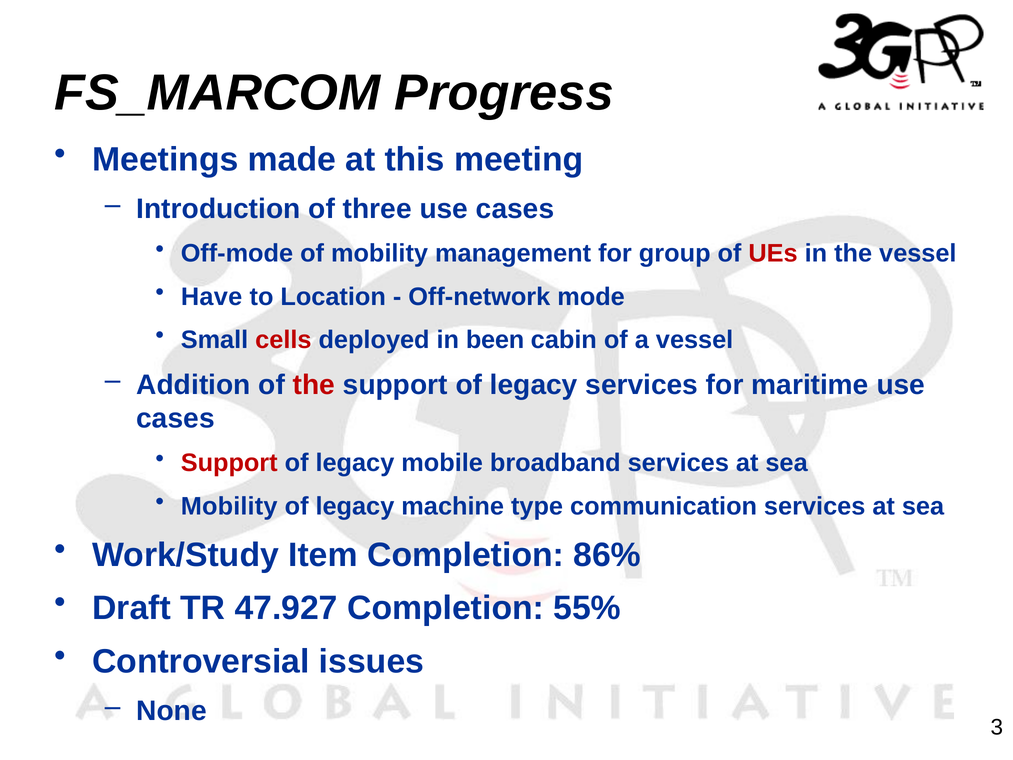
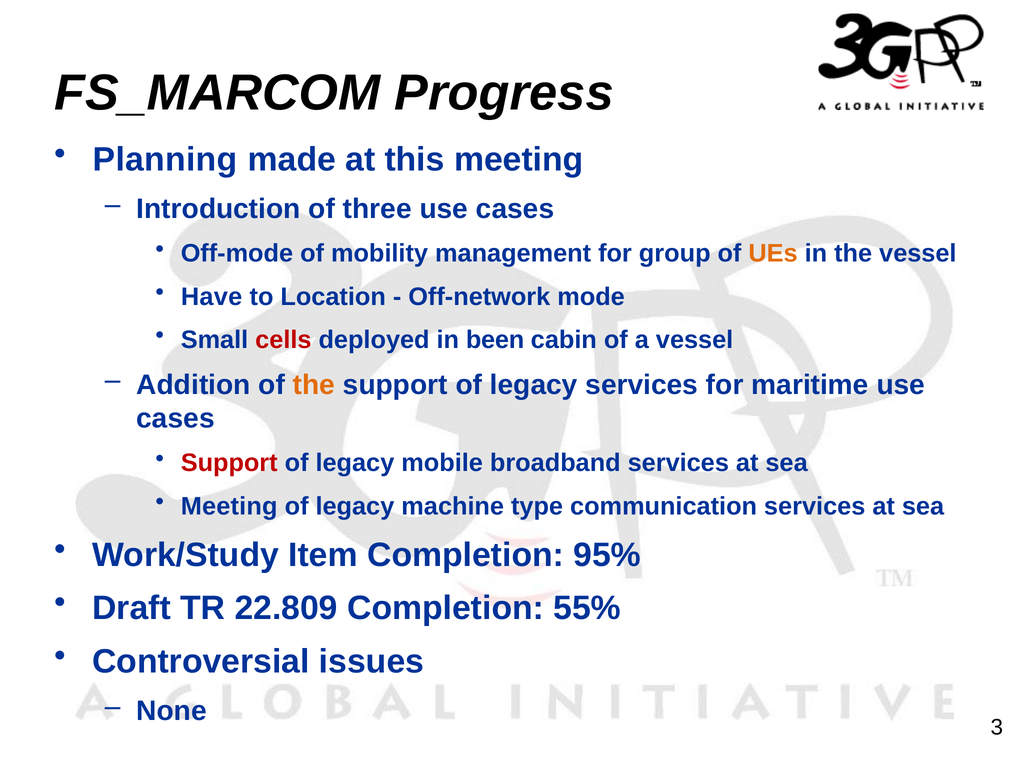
Meetings: Meetings -> Planning
UEs colour: red -> orange
the at (314, 385) colour: red -> orange
Mobility at (229, 506): Mobility -> Meeting
86%: 86% -> 95%
47.927: 47.927 -> 22.809
